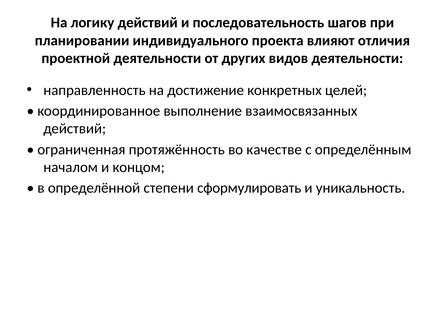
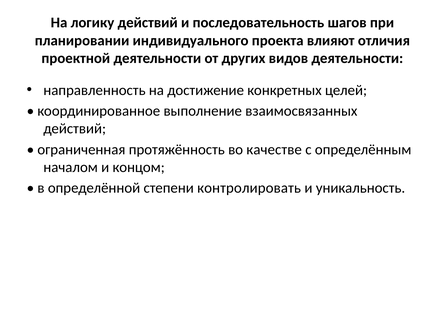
сформулировать: сформулировать -> контролировать
